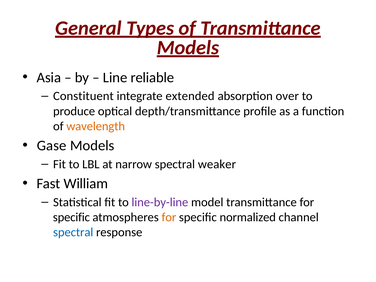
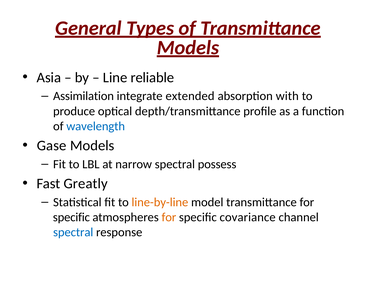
Constituent: Constituent -> Assimilation
over: over -> with
wavelength colour: orange -> blue
weaker: weaker -> possess
William: William -> Greatly
line-by-line colour: purple -> orange
normalized: normalized -> covariance
